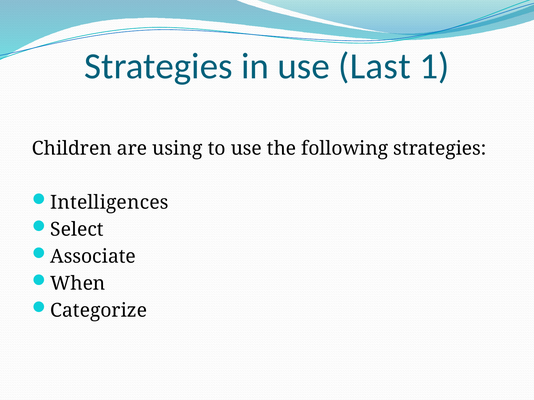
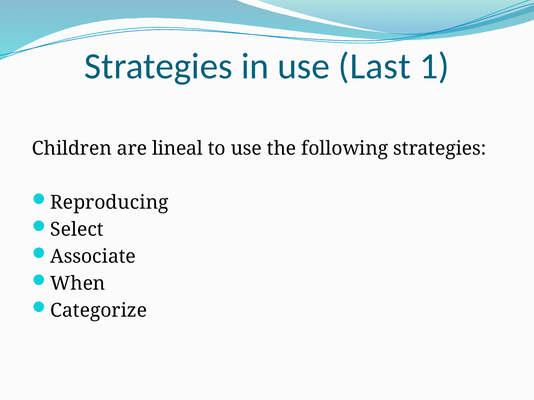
using: using -> lineal
Intelligences: Intelligences -> Reproducing
